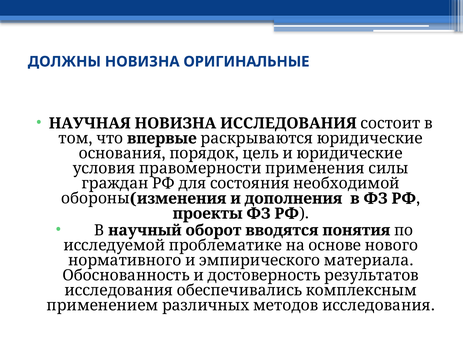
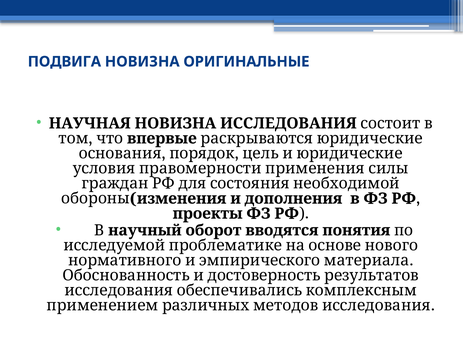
ДОЛЖНЫ: ДОЛЖНЫ -> ПОДВИГА
